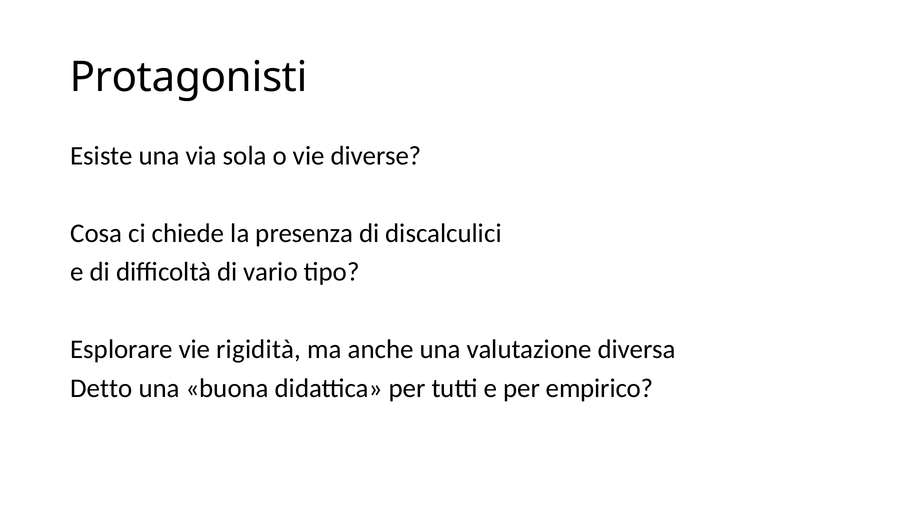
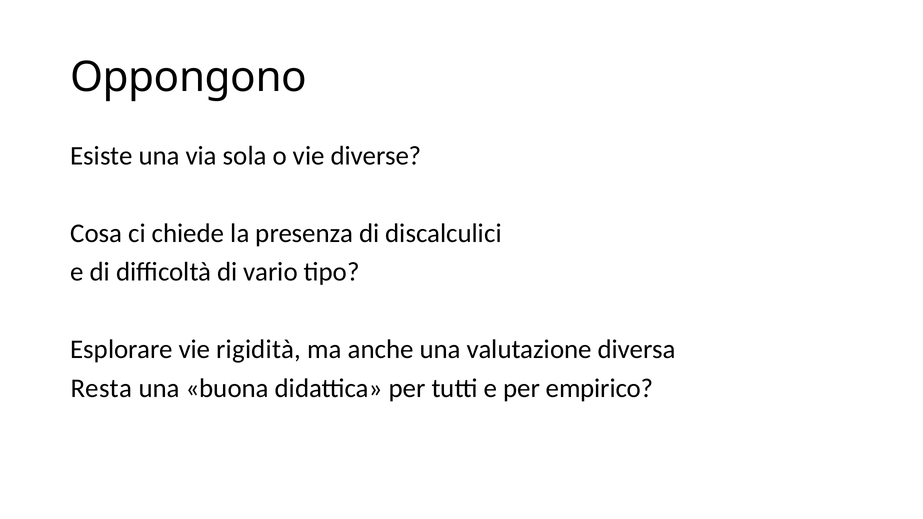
Protagonisti: Protagonisti -> Oppongono
Detto: Detto -> Resta
